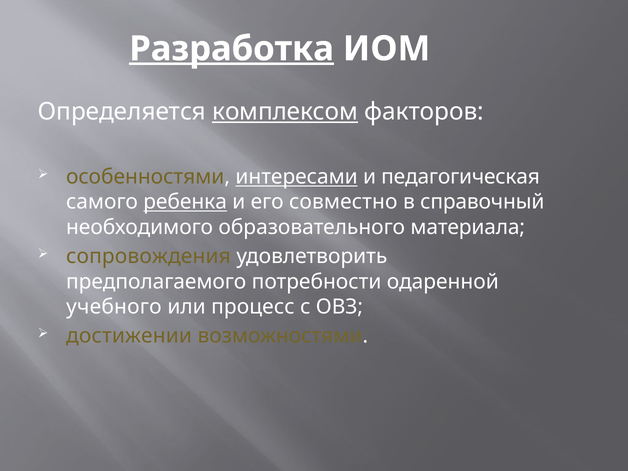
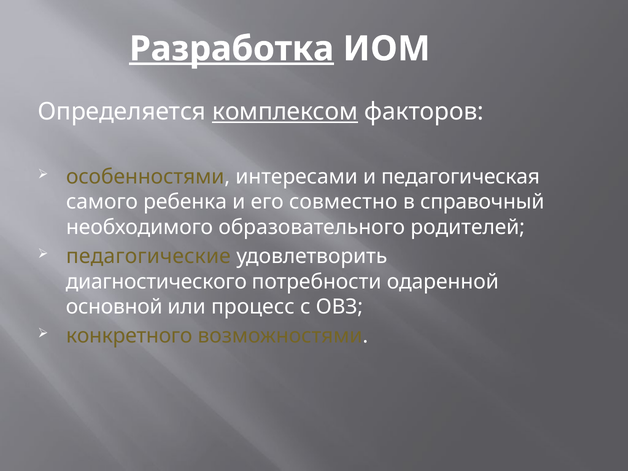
интересами underline: present -> none
ребенка underline: present -> none
материала: материала -> родителей
сопровождения: сопровождения -> педагогические
предполагаемого: предполагаемого -> диагностического
учебного: учебного -> основной
достижении: достижении -> конкретного
